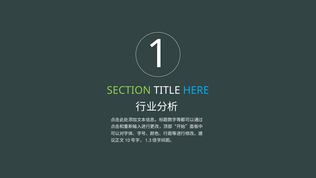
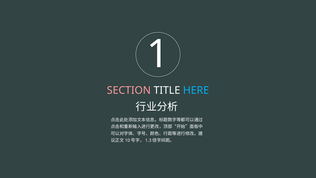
SECTION colour: light green -> pink
